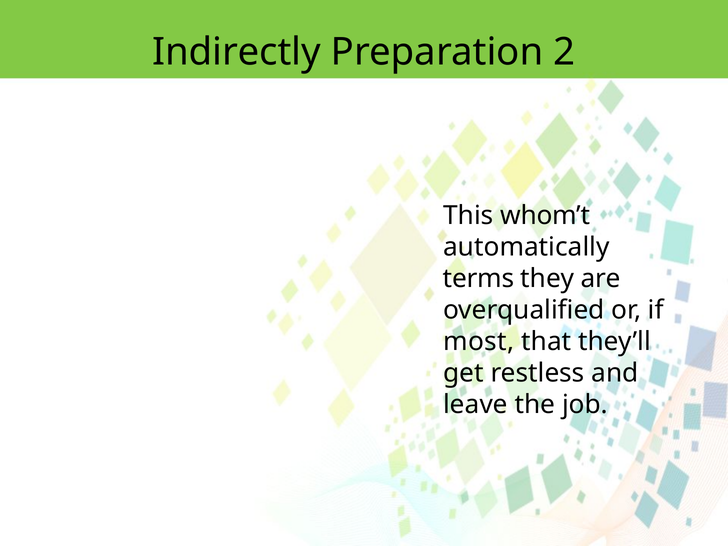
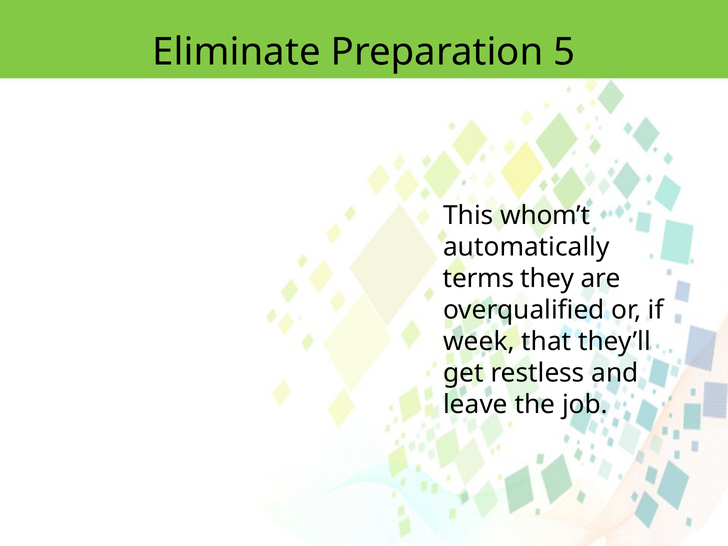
Indirectly: Indirectly -> Eliminate
2: 2 -> 5
most: most -> week
